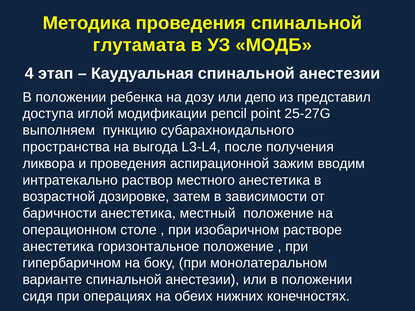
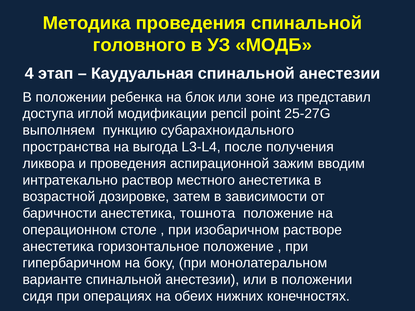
глутамата: глутамата -> головного
дозу: дозу -> блок
депо: депо -> зоне
местный: местный -> тошнота
